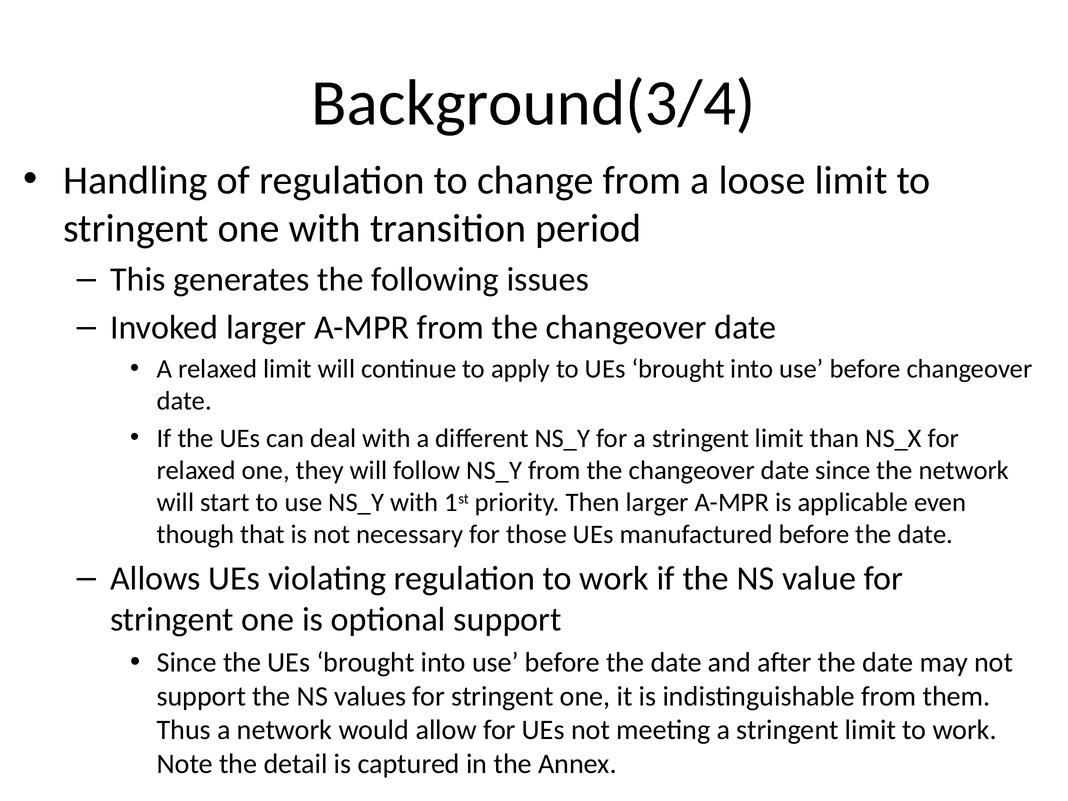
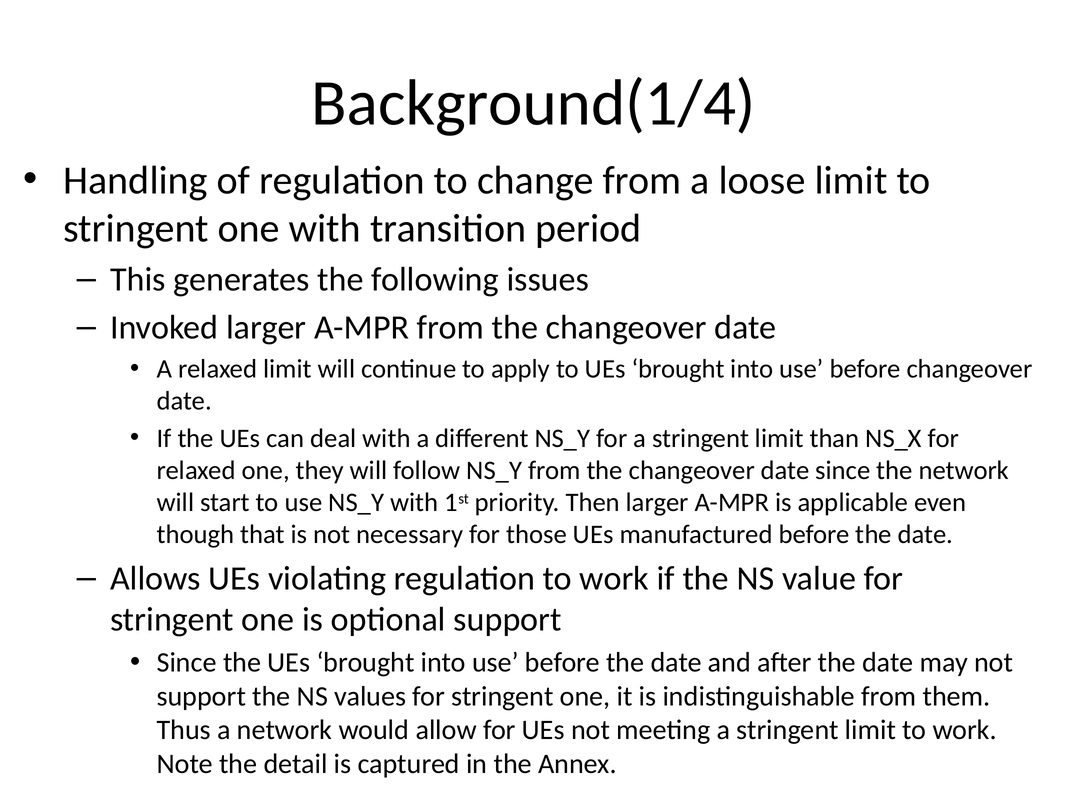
Background(3/4: Background(3/4 -> Background(1/4
